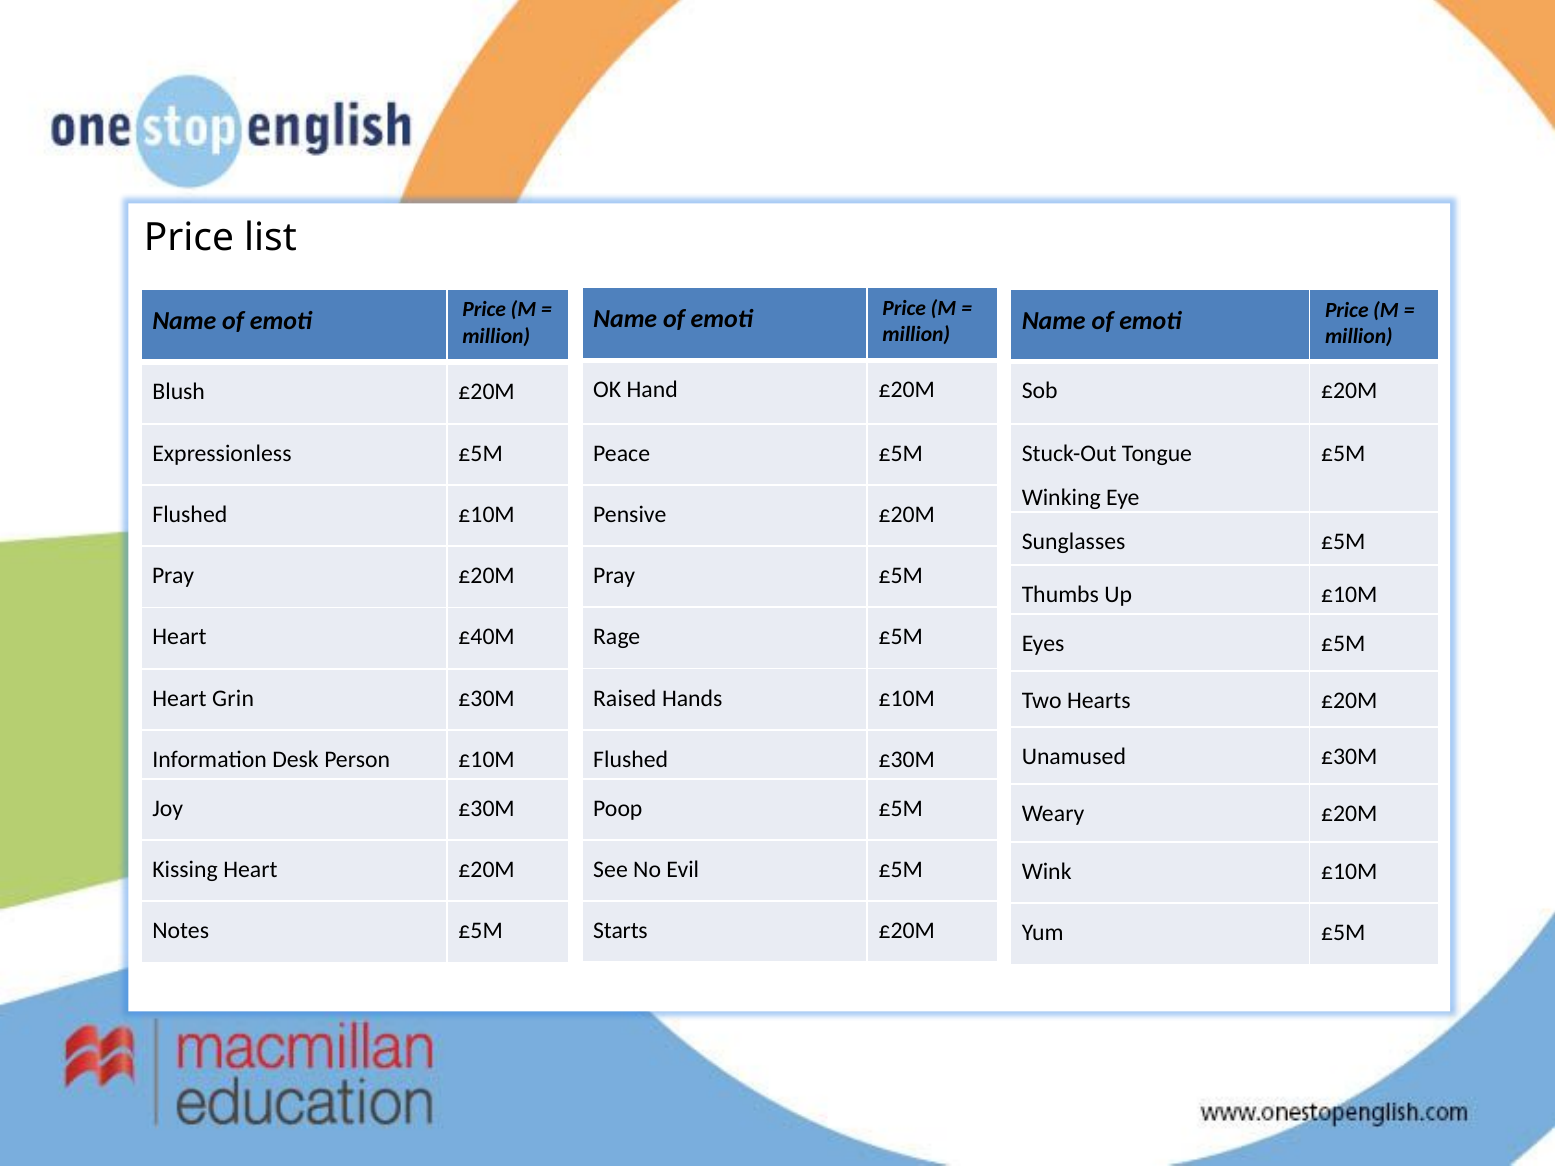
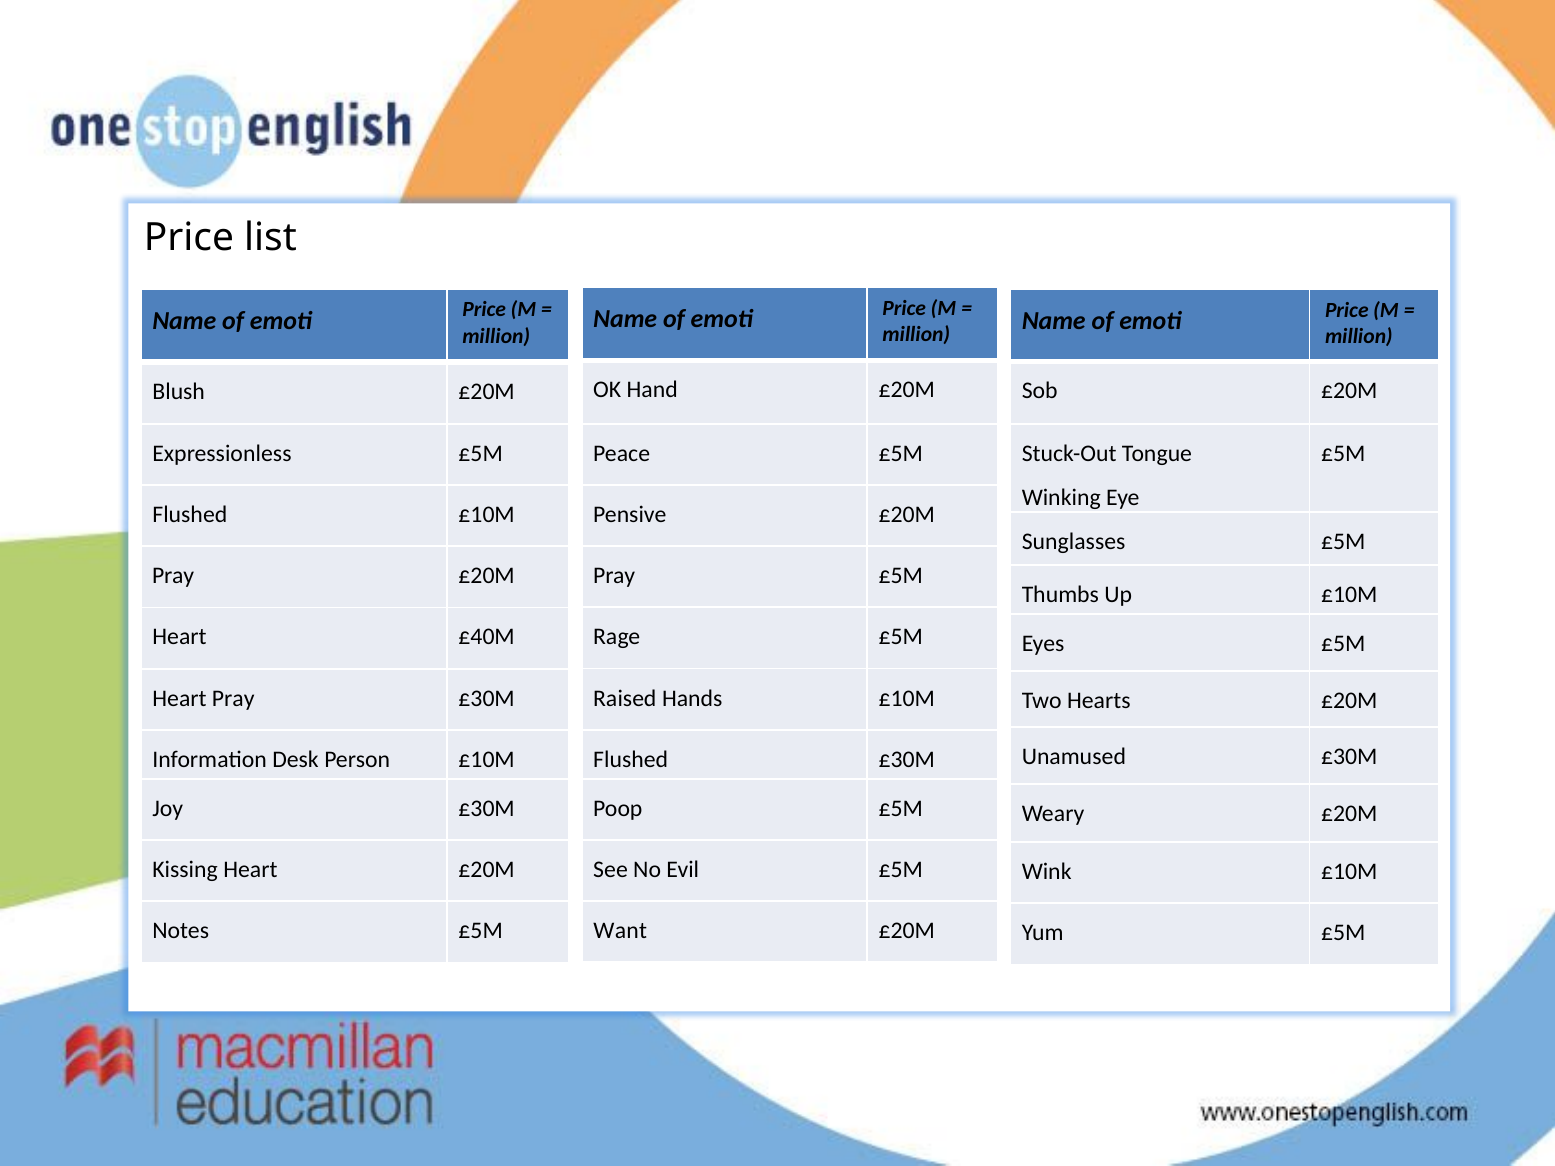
Heart Grin: Grin -> Pray
Starts: Starts -> Want
